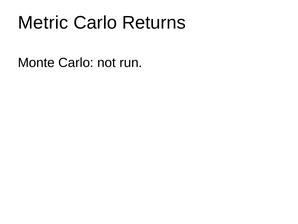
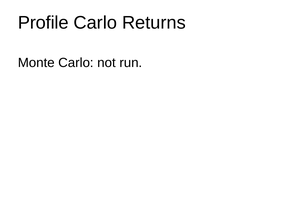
Metric: Metric -> Profile
